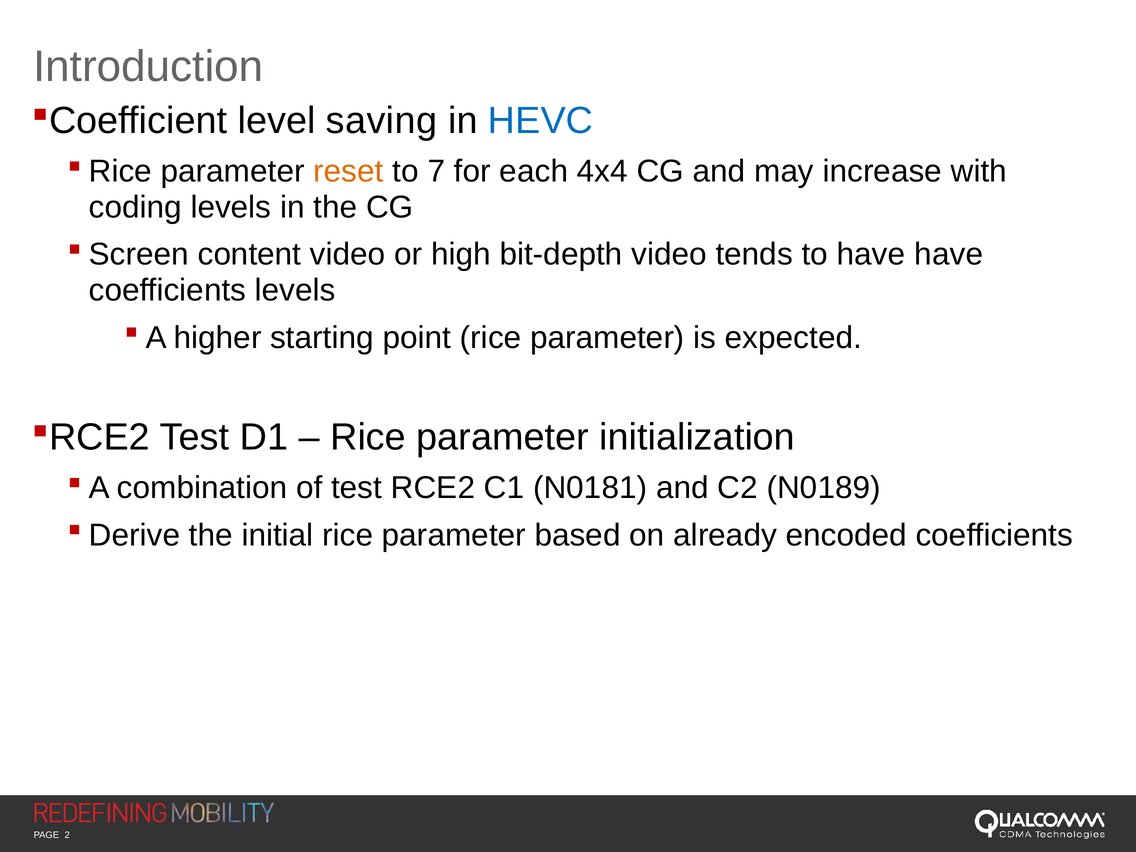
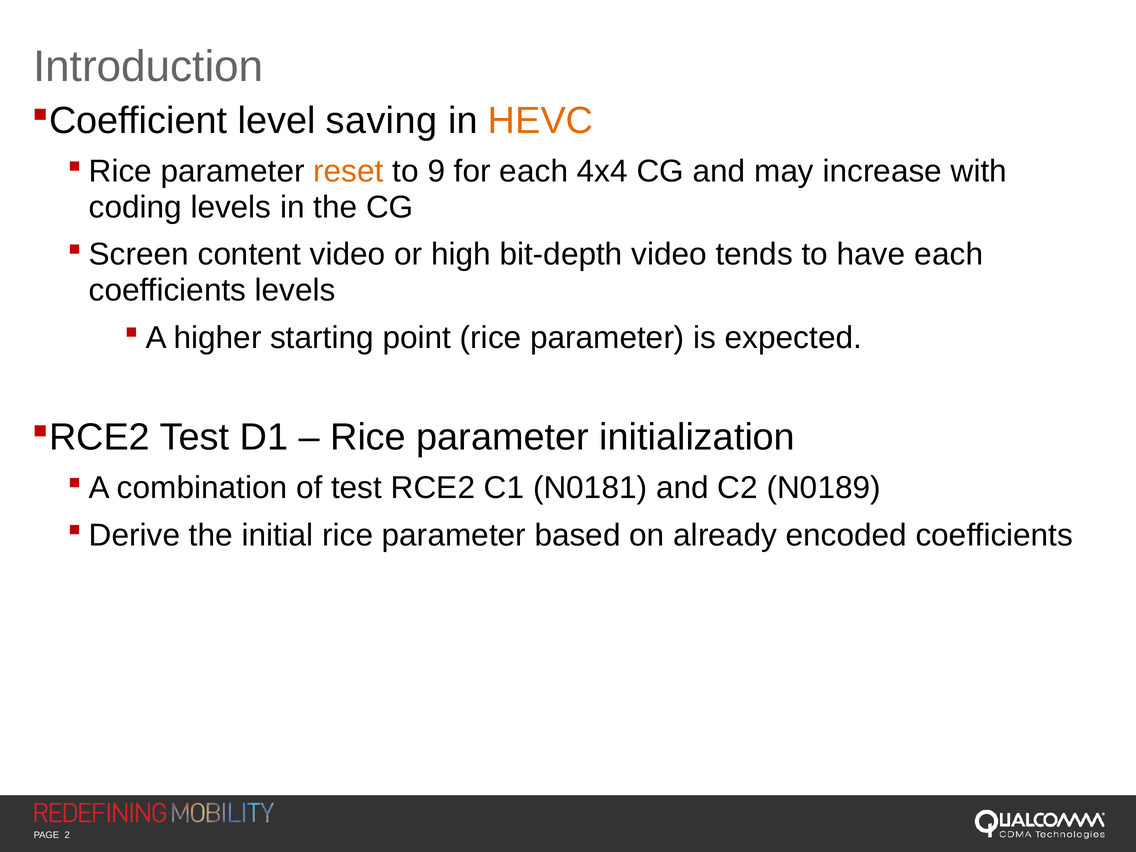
HEVC colour: blue -> orange
7: 7 -> 9
have have: have -> each
